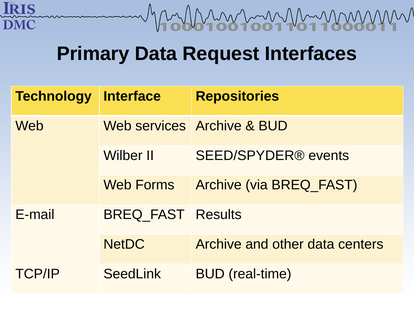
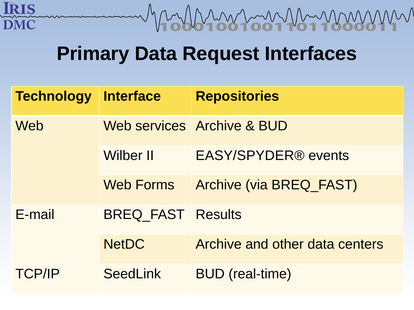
SEED/SPYDER®: SEED/SPYDER® -> EASY/SPYDER®
